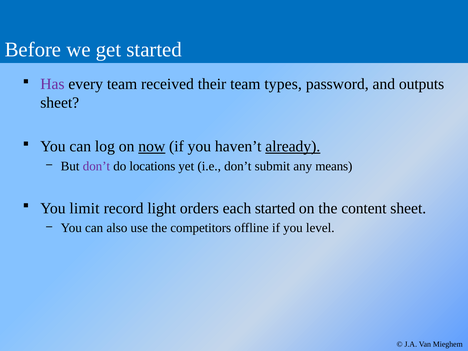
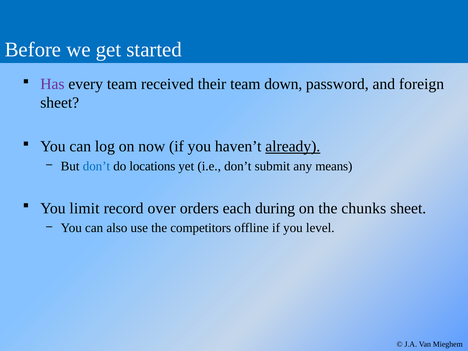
types: types -> down
outputs: outputs -> foreign
now underline: present -> none
don’t at (96, 166) colour: purple -> blue
light: light -> over
each started: started -> during
content: content -> chunks
